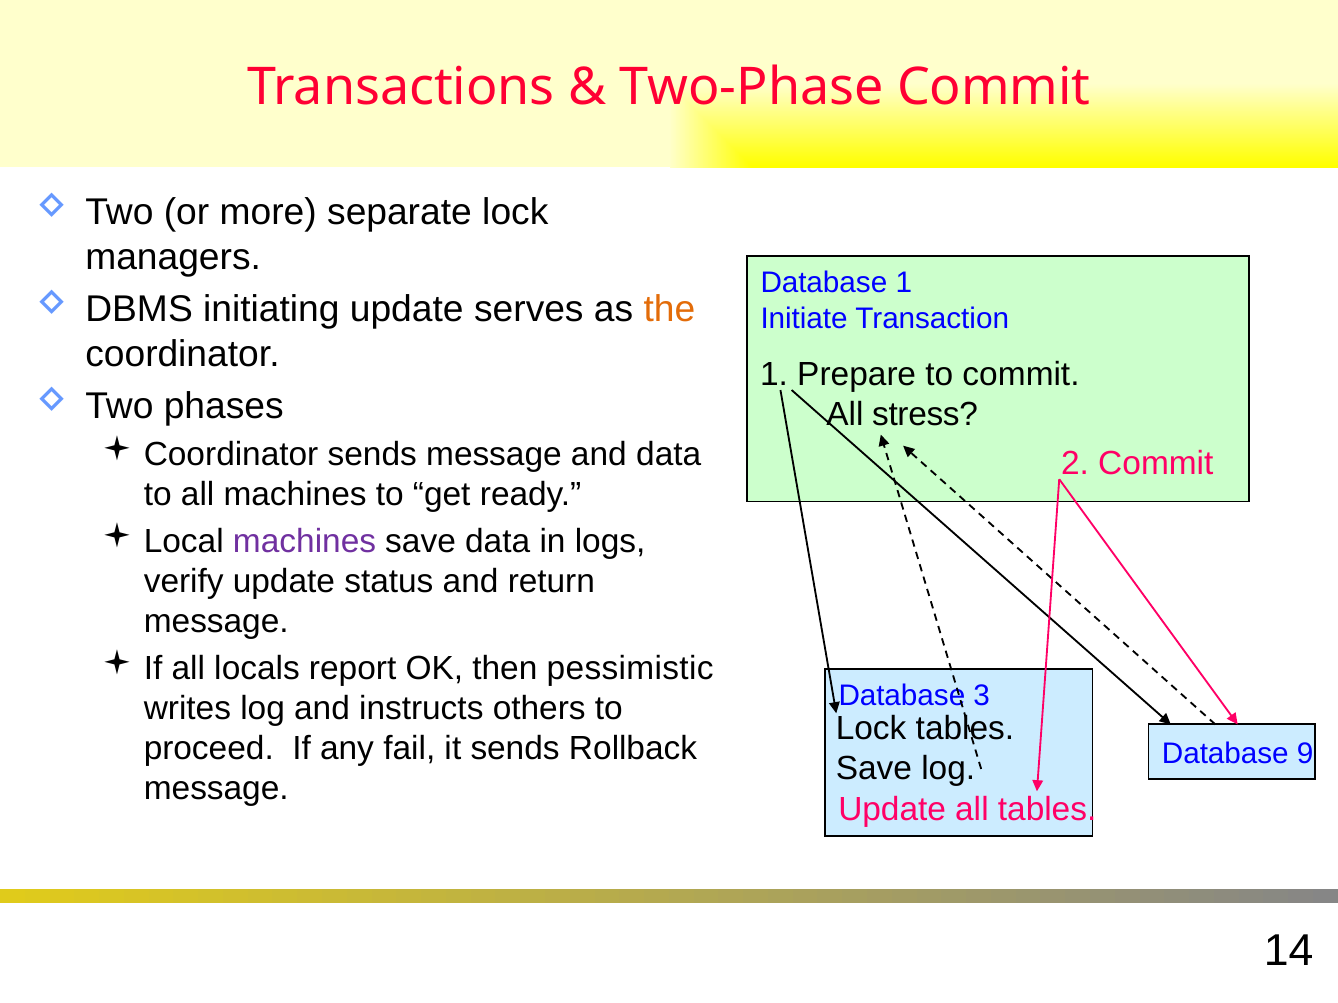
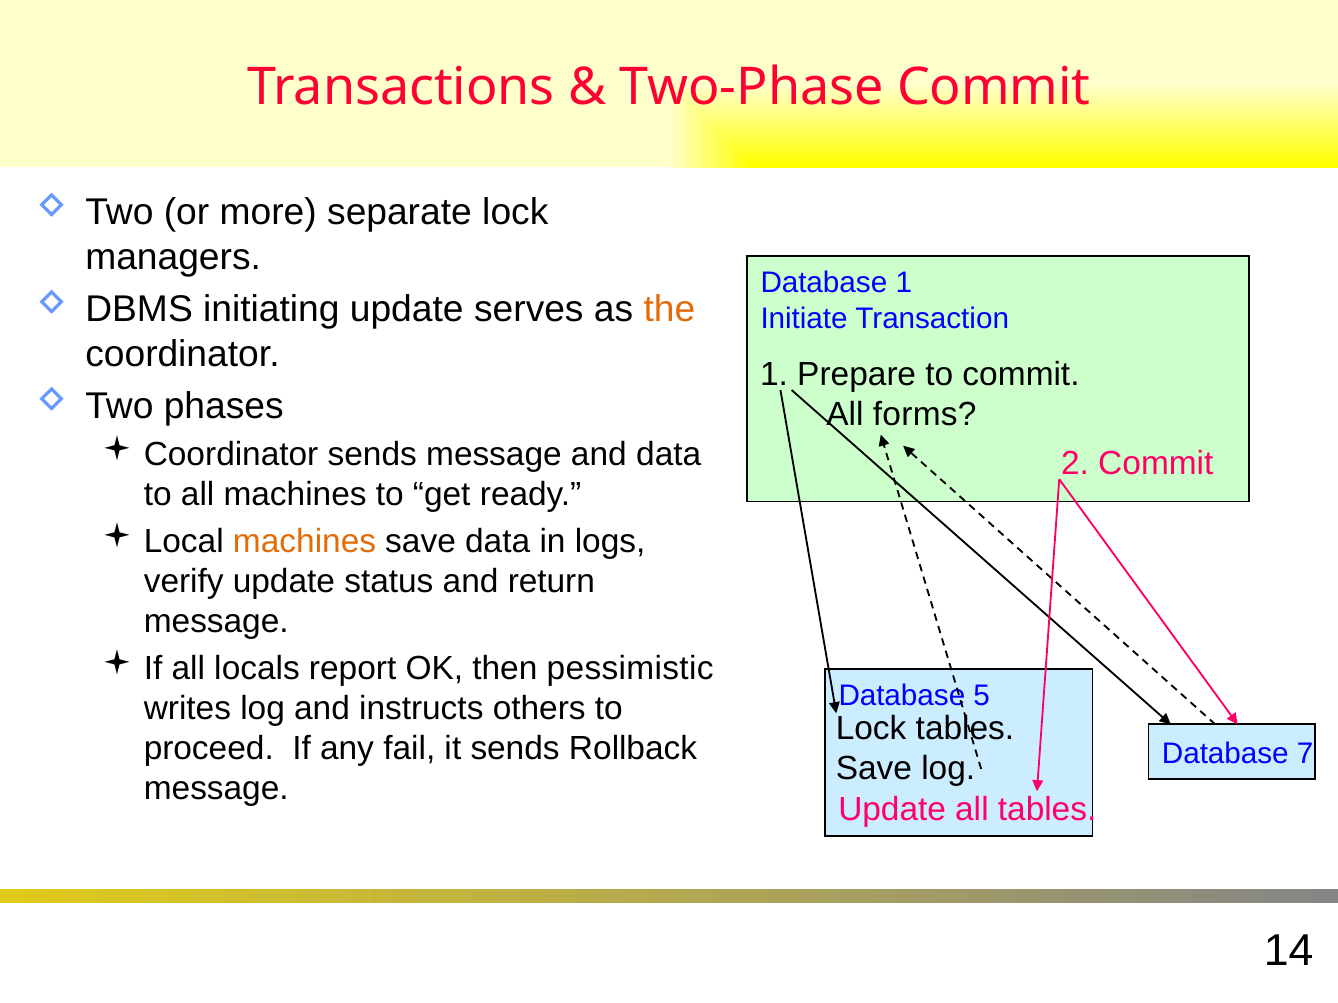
stress: stress -> forms
machines at (305, 542) colour: purple -> orange
3: 3 -> 5
9: 9 -> 7
